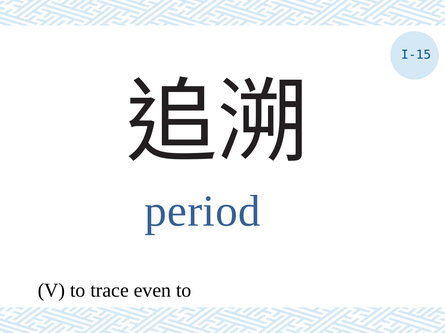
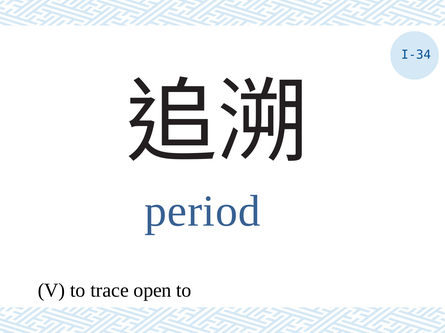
I-15: I-15 -> I-34
even: even -> open
